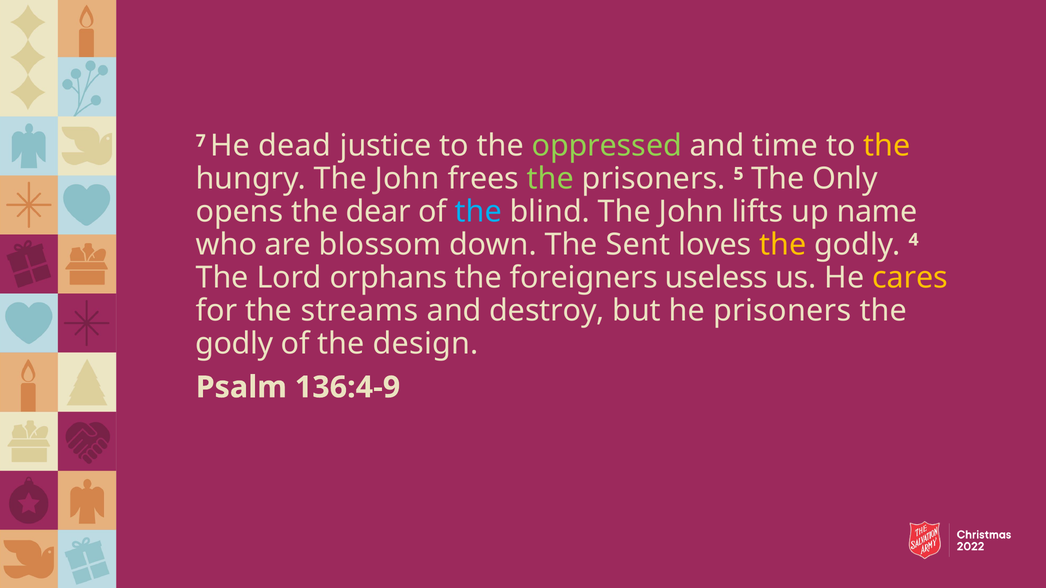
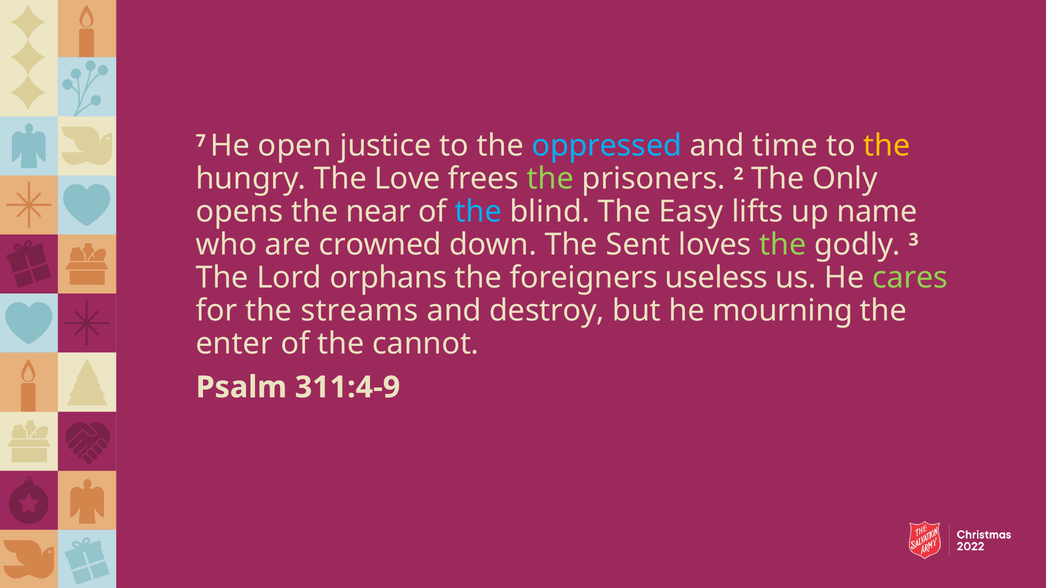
dead: dead -> open
oppressed colour: light green -> light blue
hungry The John: John -> Love
5: 5 -> 2
dear: dear -> near
blind The John: John -> Easy
blossom: blossom -> crowned
the at (783, 245) colour: yellow -> light green
4: 4 -> 3
cares colour: yellow -> light green
he prisoners: prisoners -> mourning
godly at (234, 344): godly -> enter
design: design -> cannot
136:4-9: 136:4-9 -> 311:4-9
